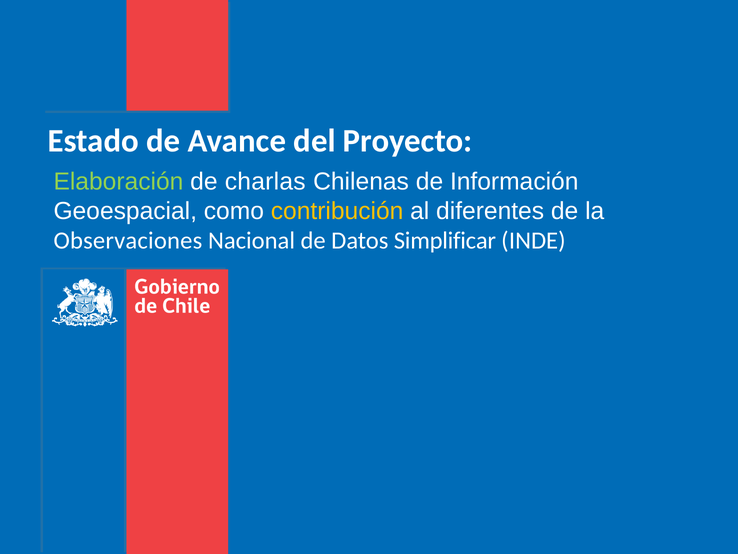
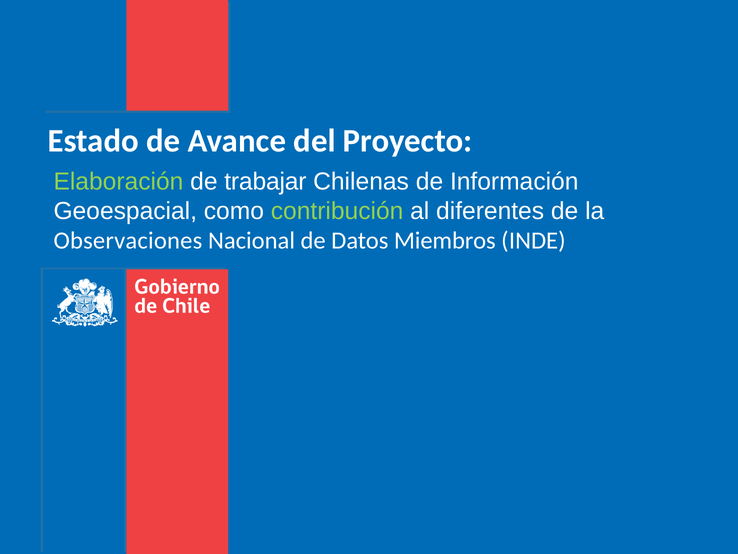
charlas: charlas -> trabajar
contribución colour: yellow -> light green
Simplificar: Simplificar -> Miembros
